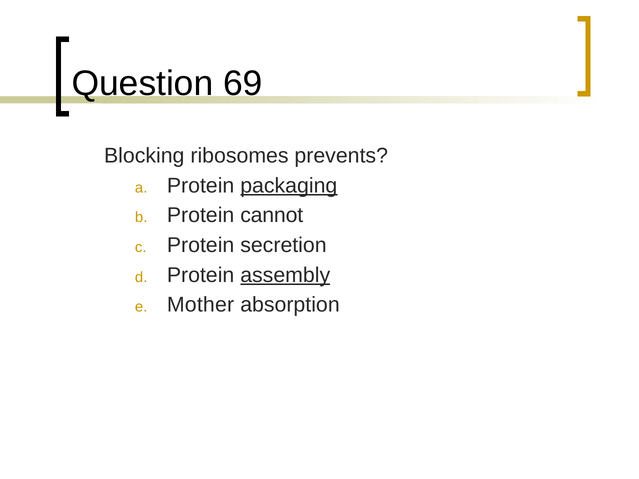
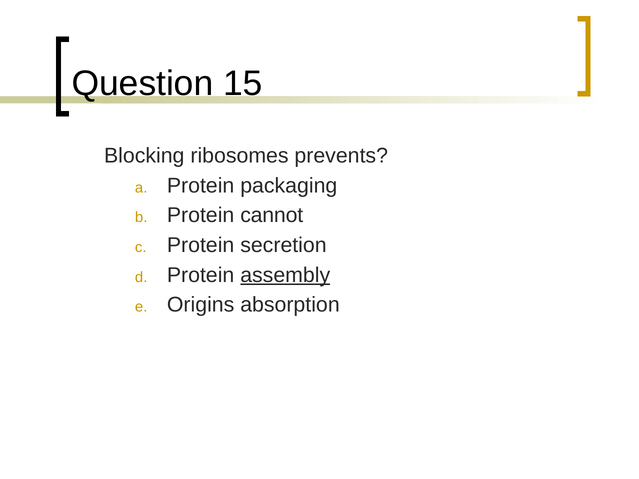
69: 69 -> 15
packaging underline: present -> none
Mother: Mother -> Origins
